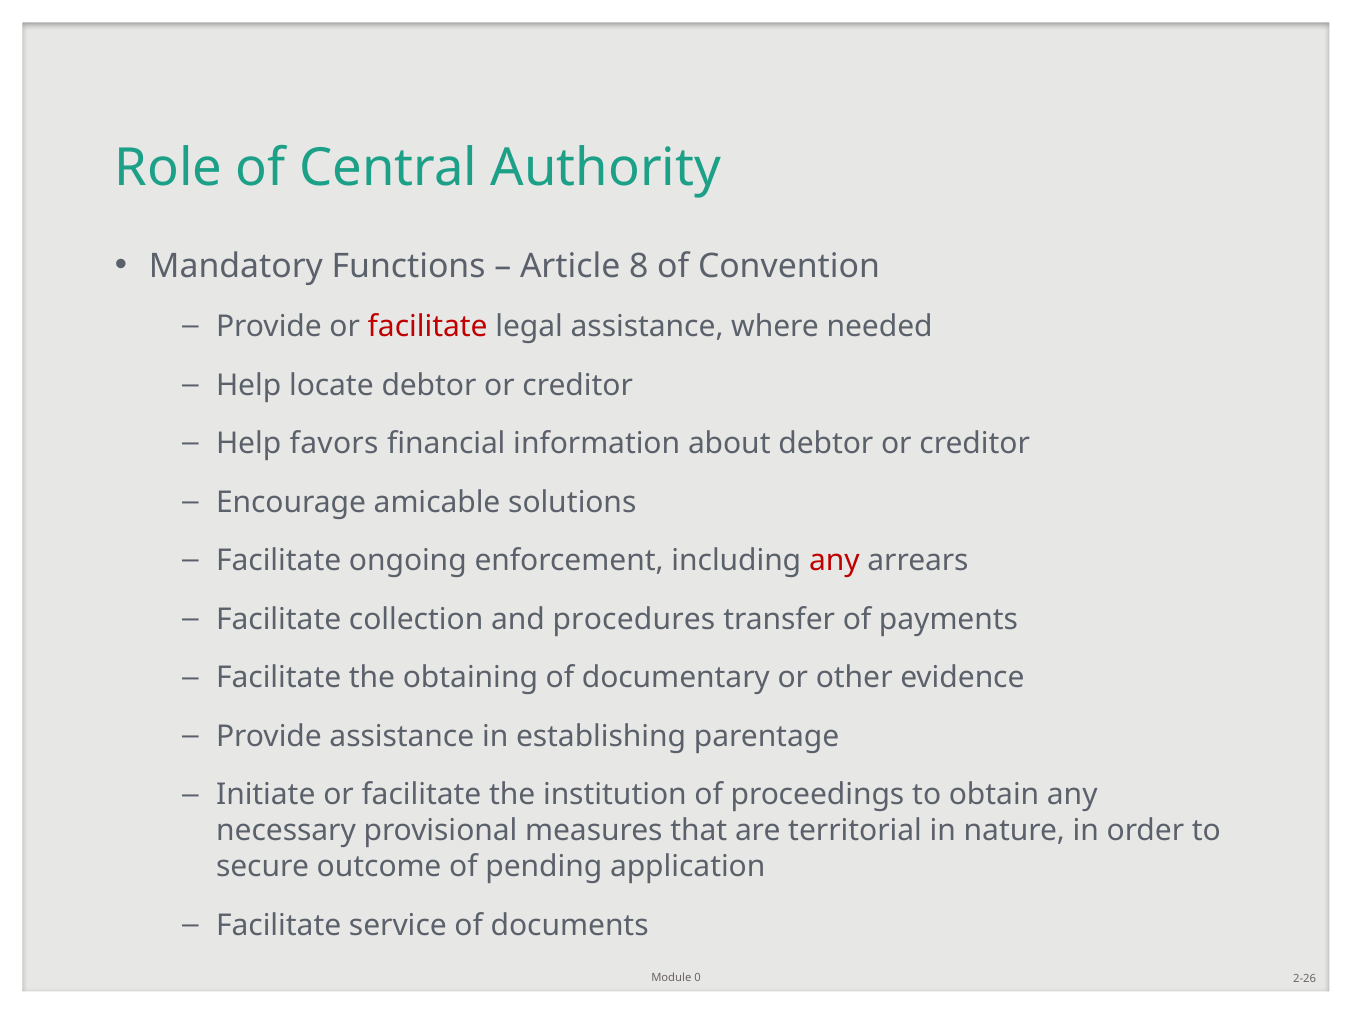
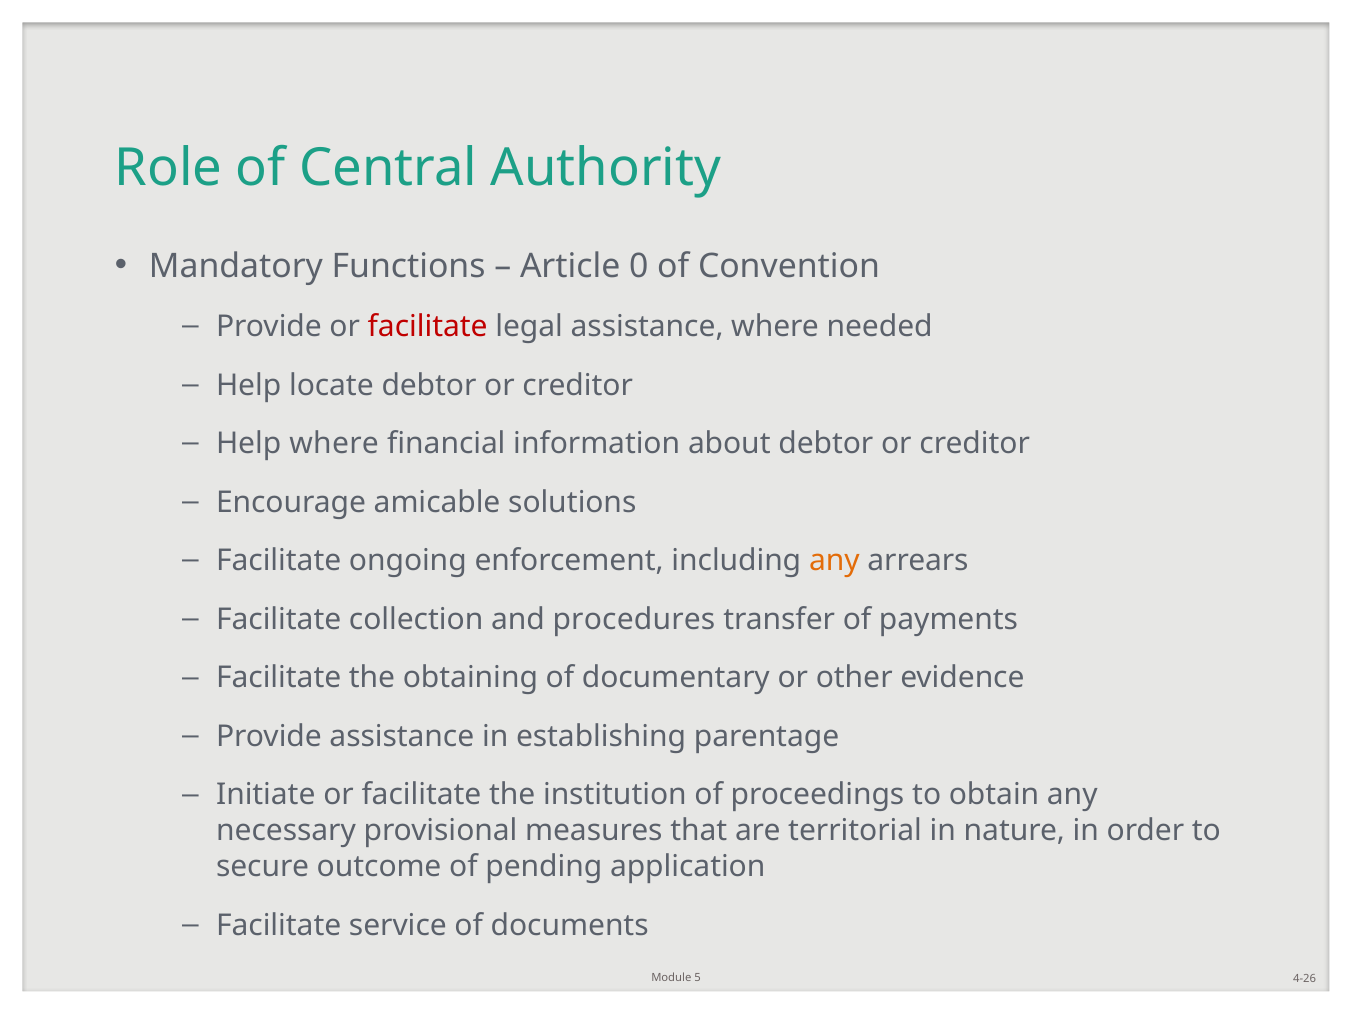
8: 8 -> 0
Help favors: favors -> where
any at (834, 561) colour: red -> orange
0: 0 -> 5
2-26: 2-26 -> 4-26
